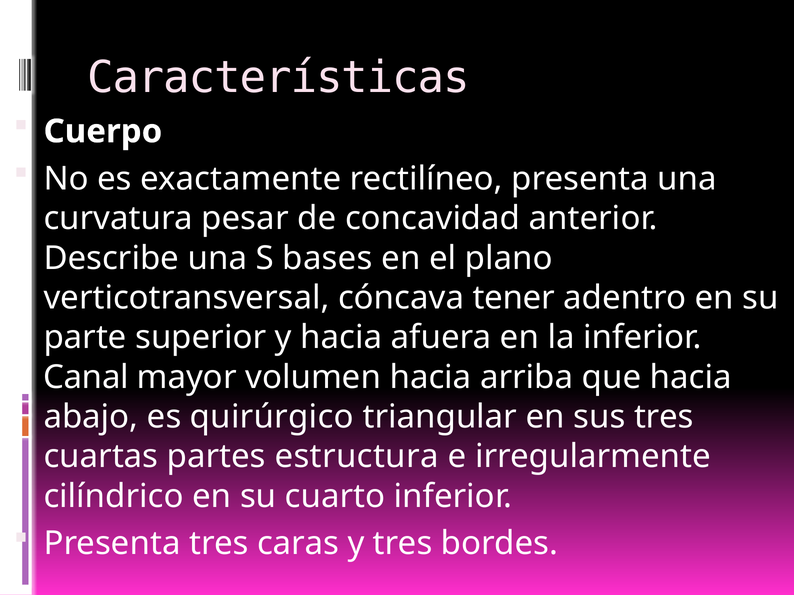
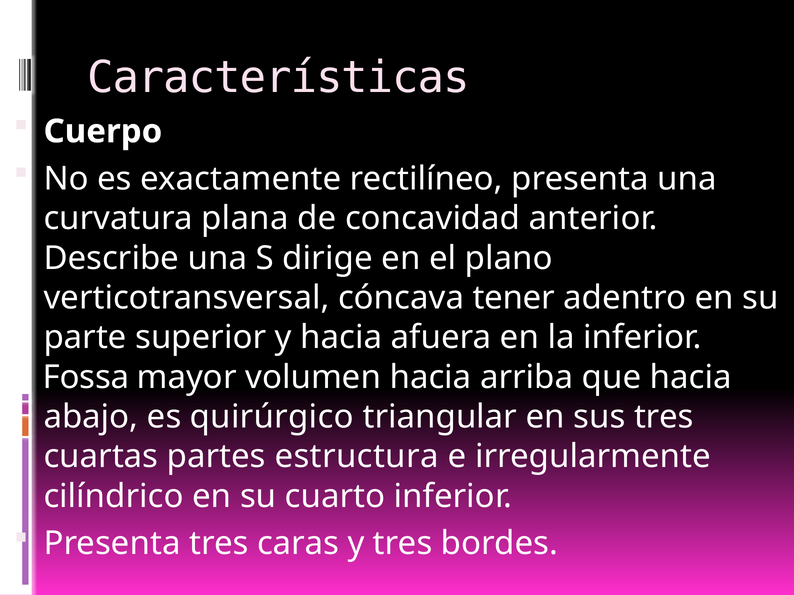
pesar: pesar -> plana
bases: bases -> dirige
Canal: Canal -> Fossa
